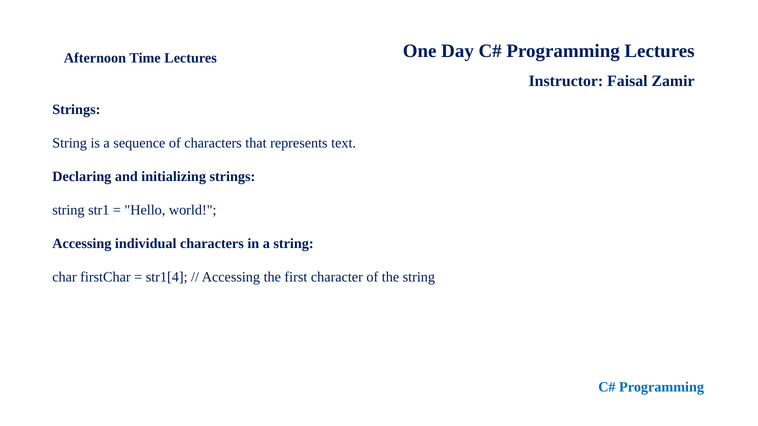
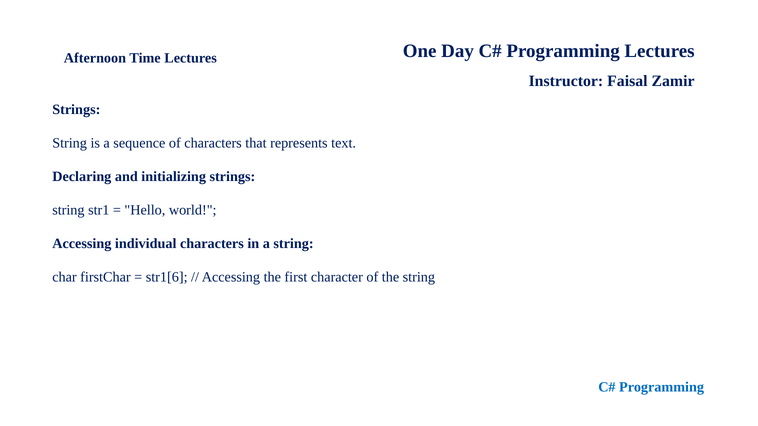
str1[4: str1[4 -> str1[6
